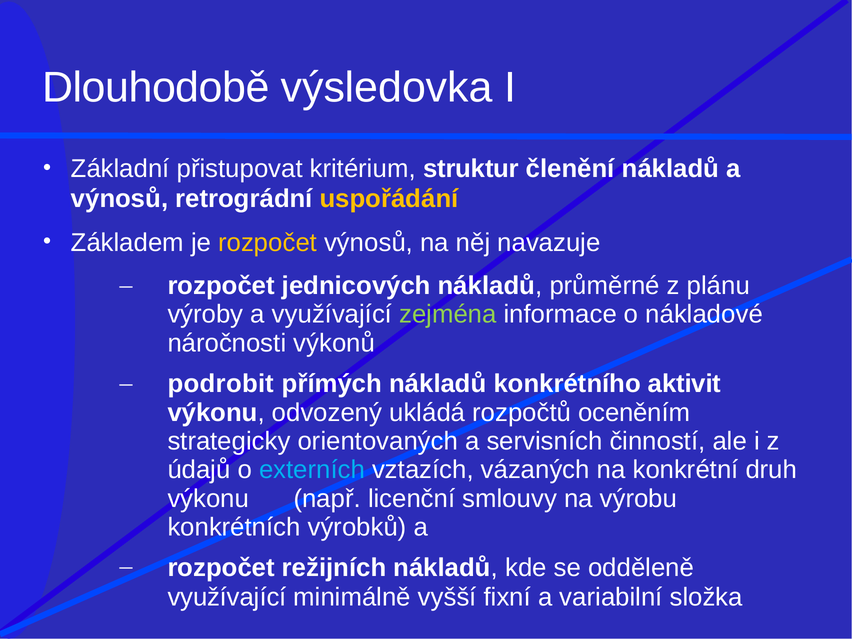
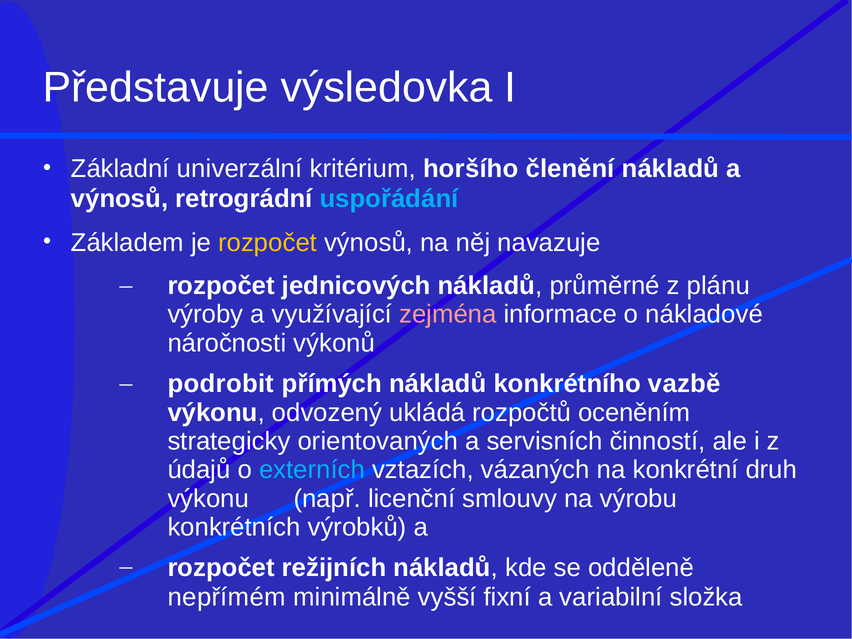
Dlouhodobě: Dlouhodobě -> Představuje
přistupovat: přistupovat -> univerzální
struktur: struktur -> horšího
uspořádání colour: yellow -> light blue
zejména colour: light green -> pink
aktivit: aktivit -> vazbě
využívající at (227, 597): využívající -> nepřímém
